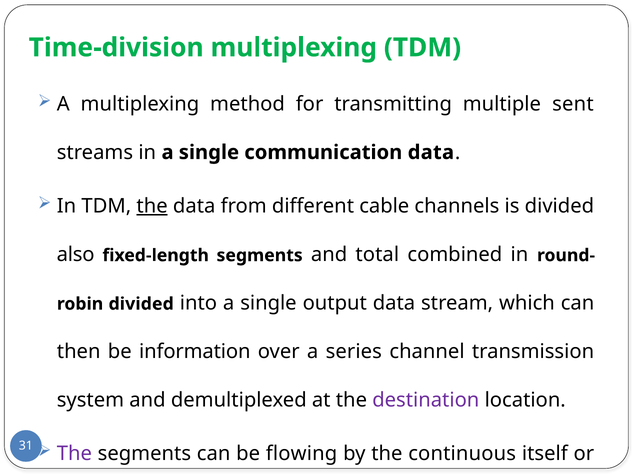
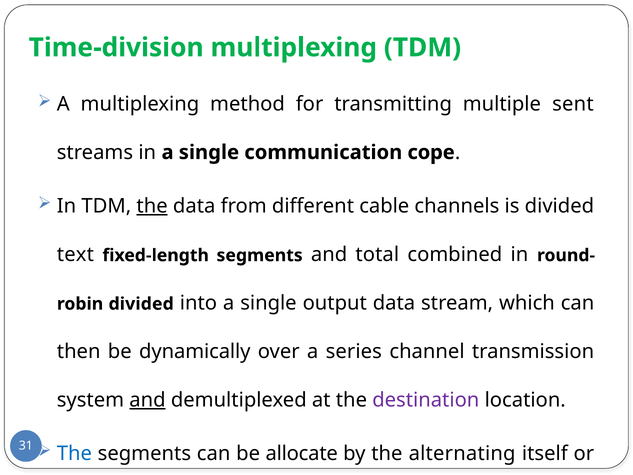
communication data: data -> cope
also: also -> text
information: information -> dynamically
and at (147, 400) underline: none -> present
The at (74, 454) colour: purple -> blue
flowing: flowing -> allocate
continuous: continuous -> alternating
